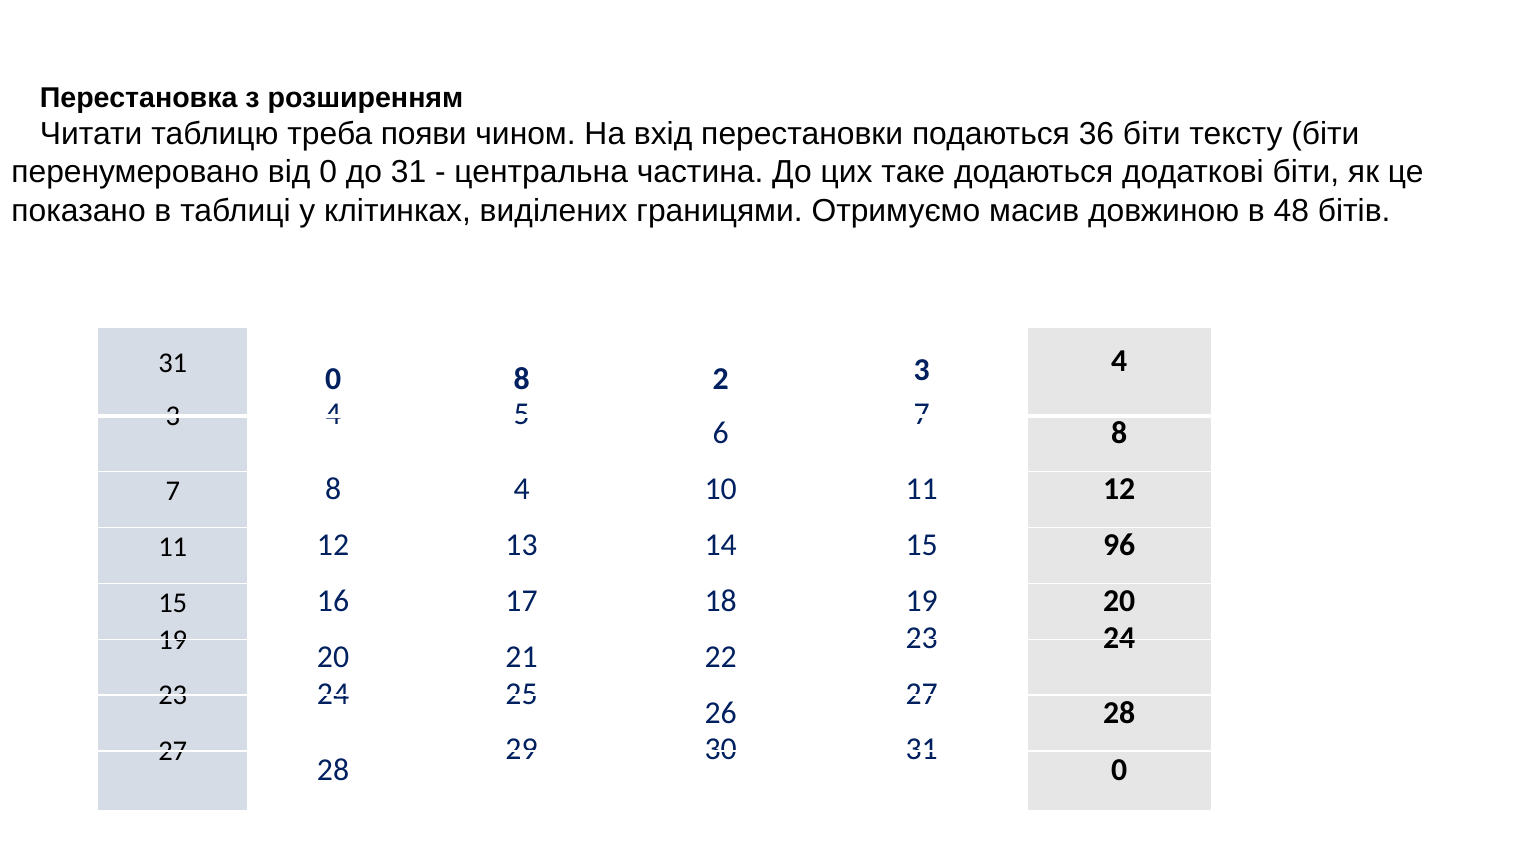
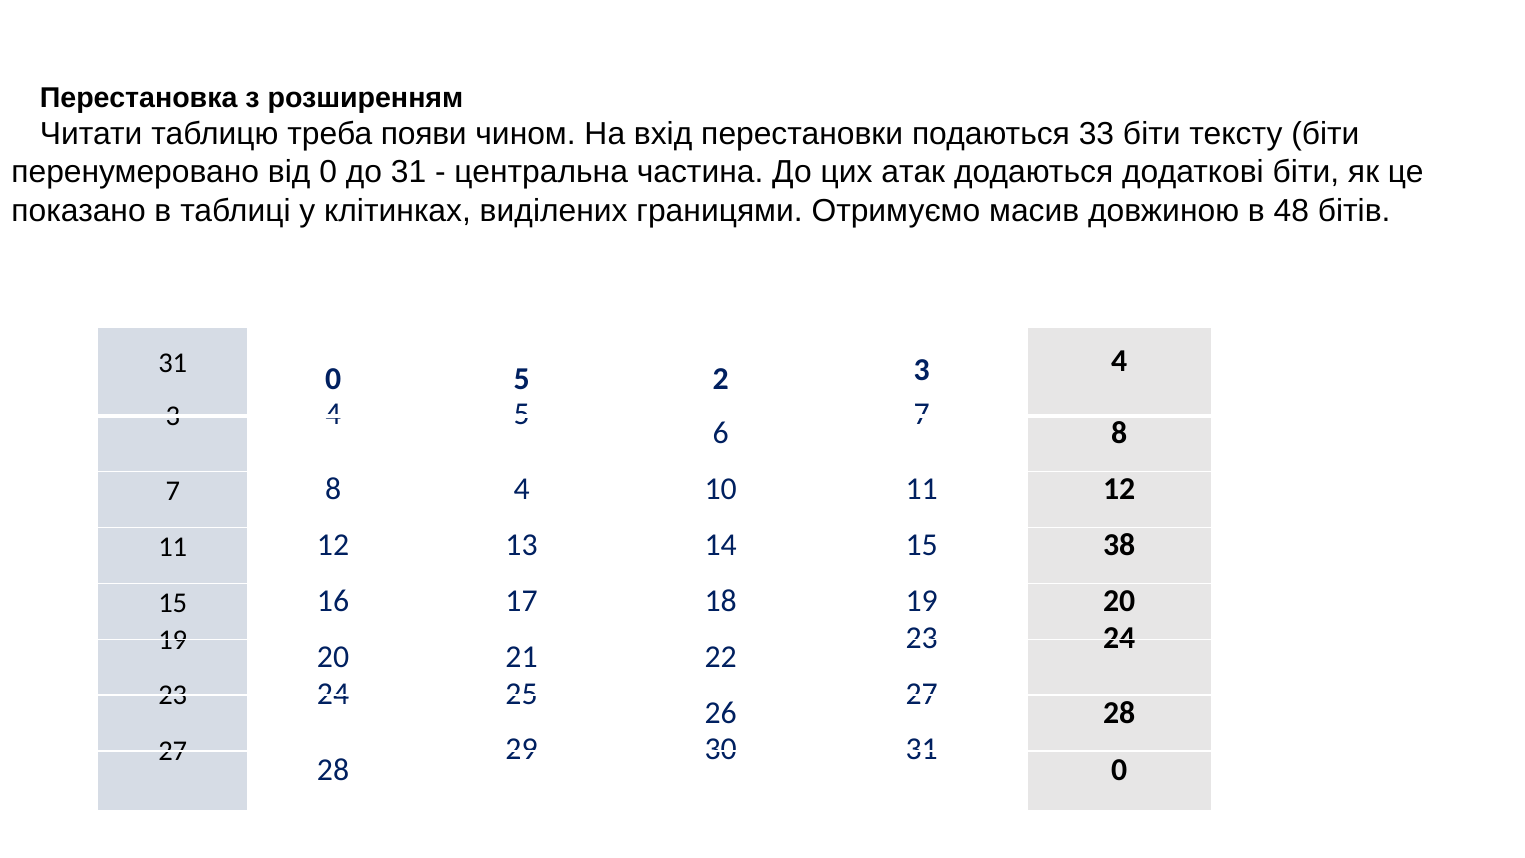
36: 36 -> 33
таке: таке -> атак
0 8: 8 -> 5
96: 96 -> 38
